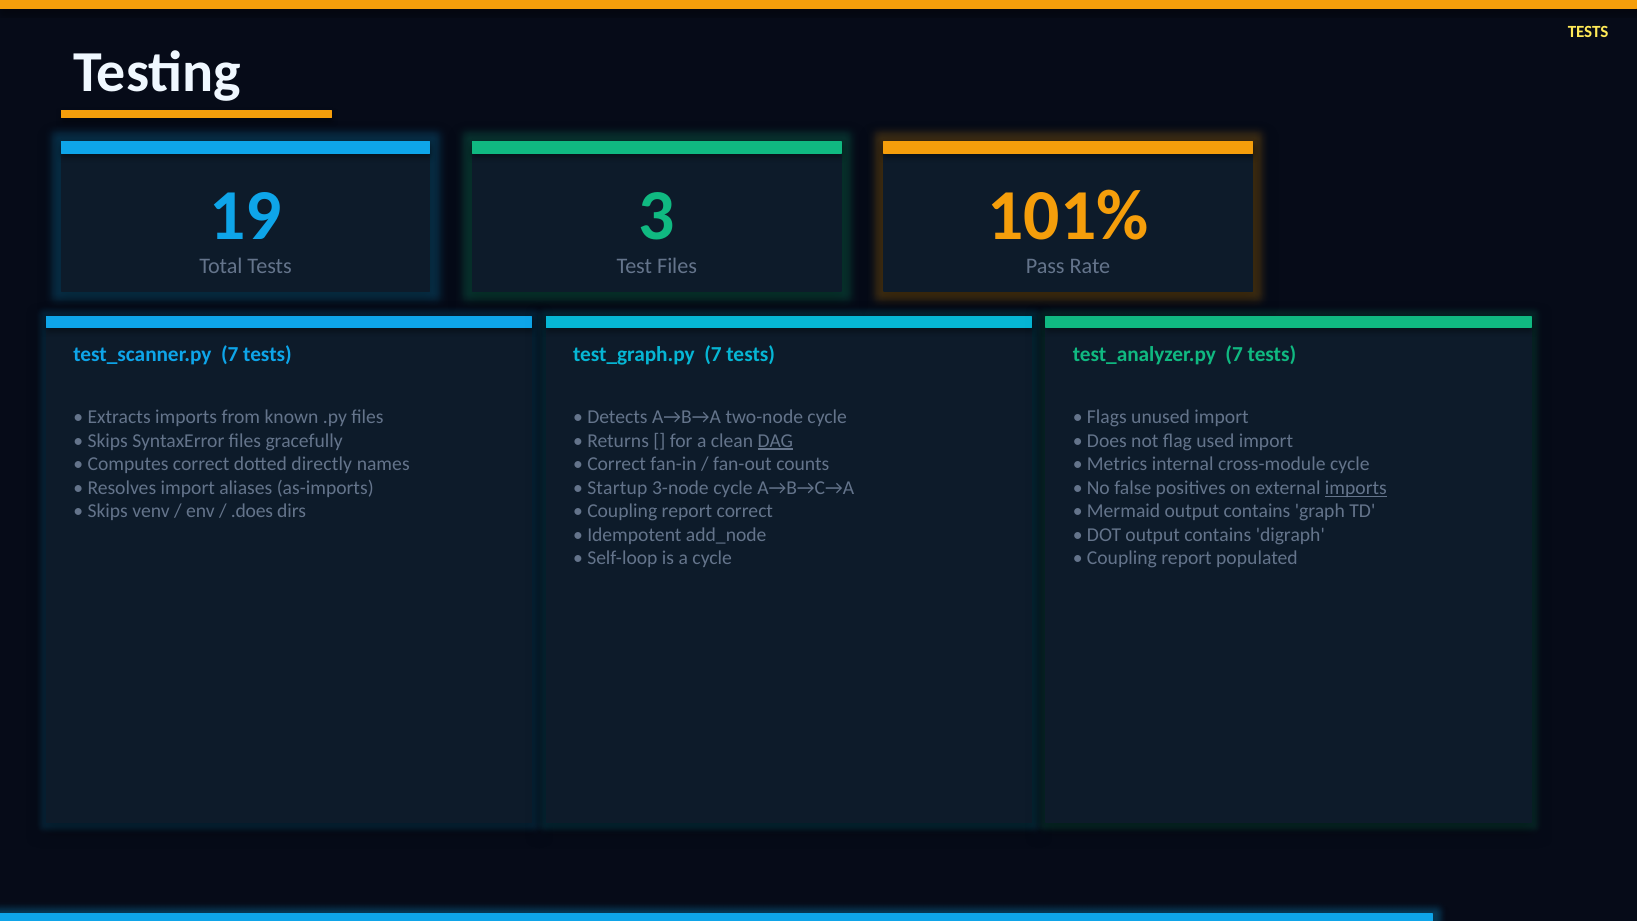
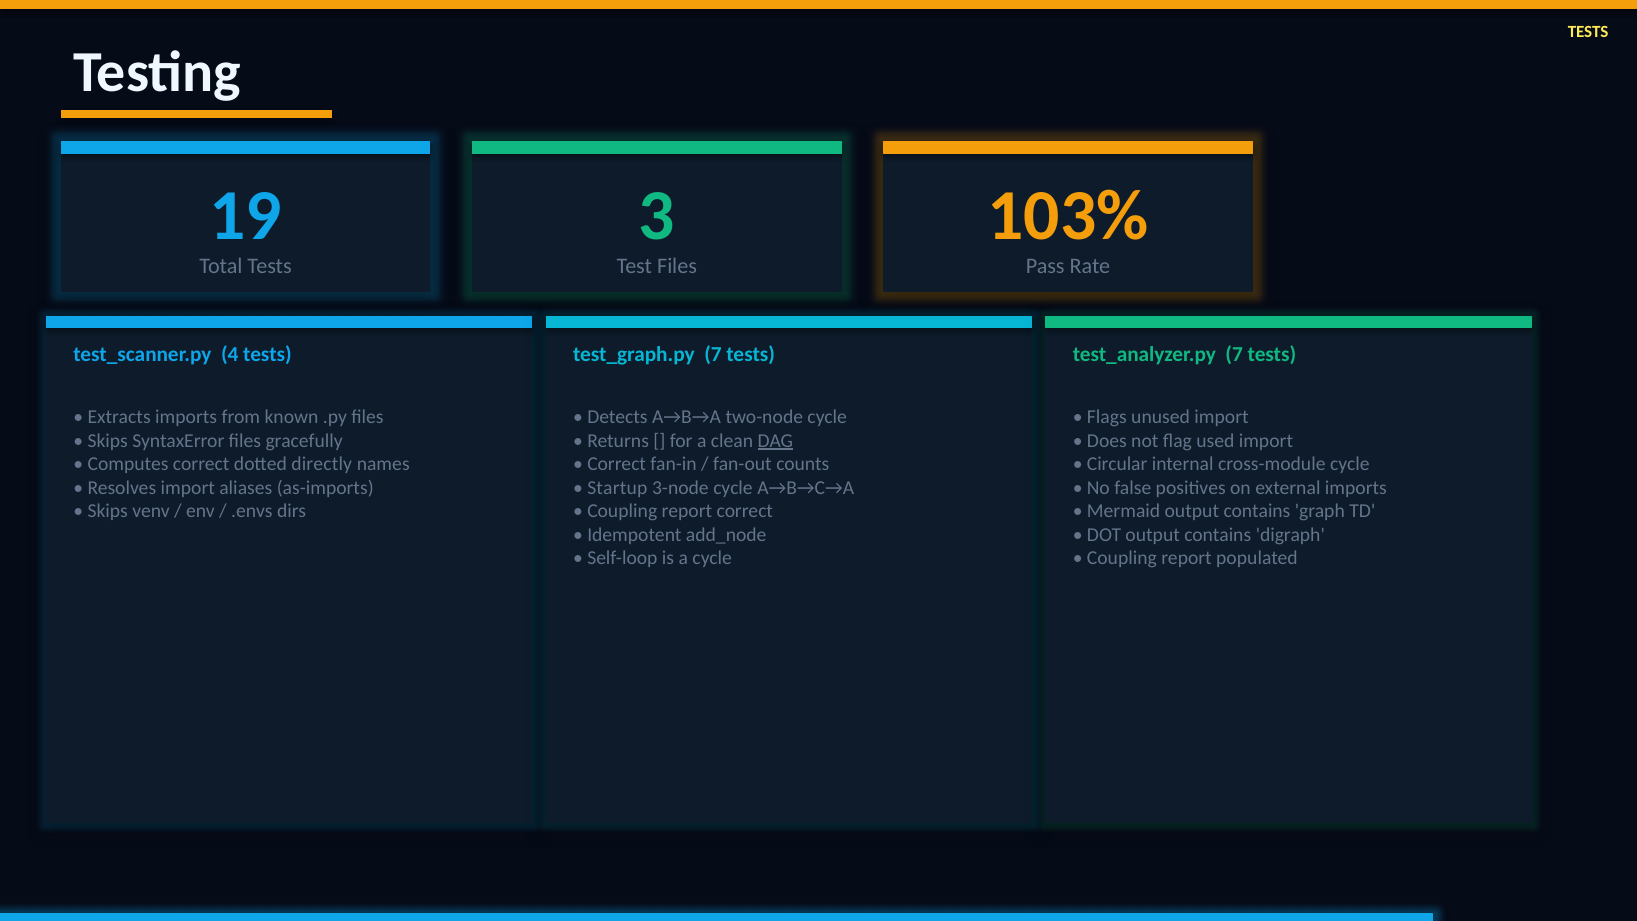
101%: 101% -> 103%
test_scanner.py 7: 7 -> 4
Metrics: Metrics -> Circular
imports at (1356, 488) underline: present -> none
.does: .does -> .envs
